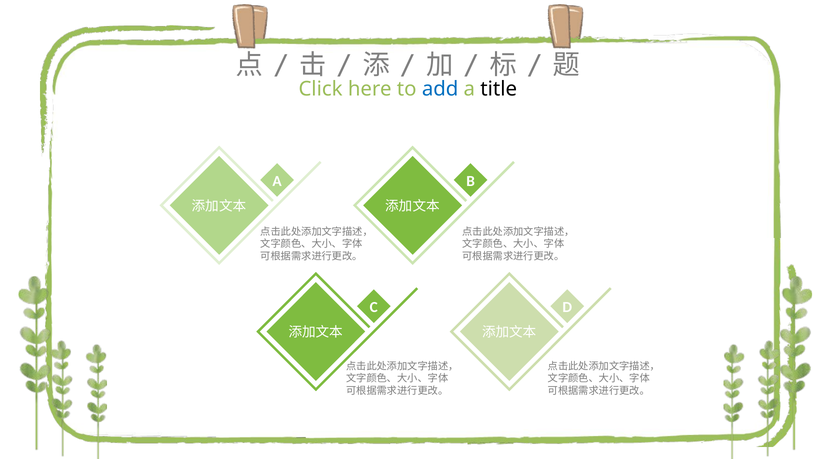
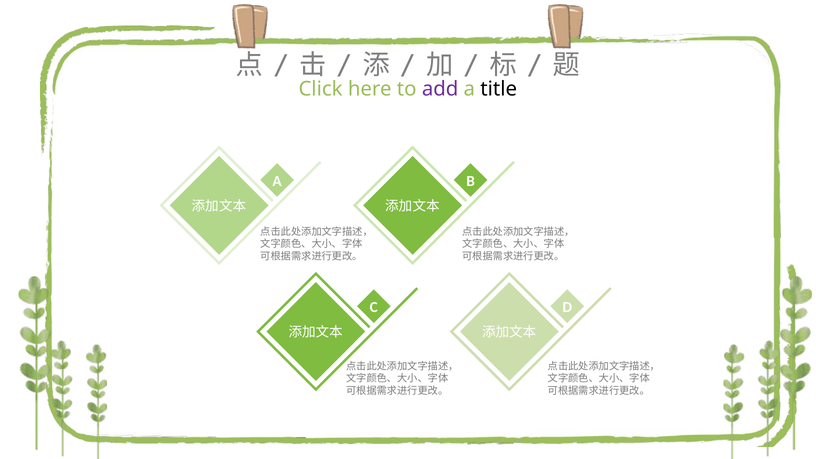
add colour: blue -> purple
